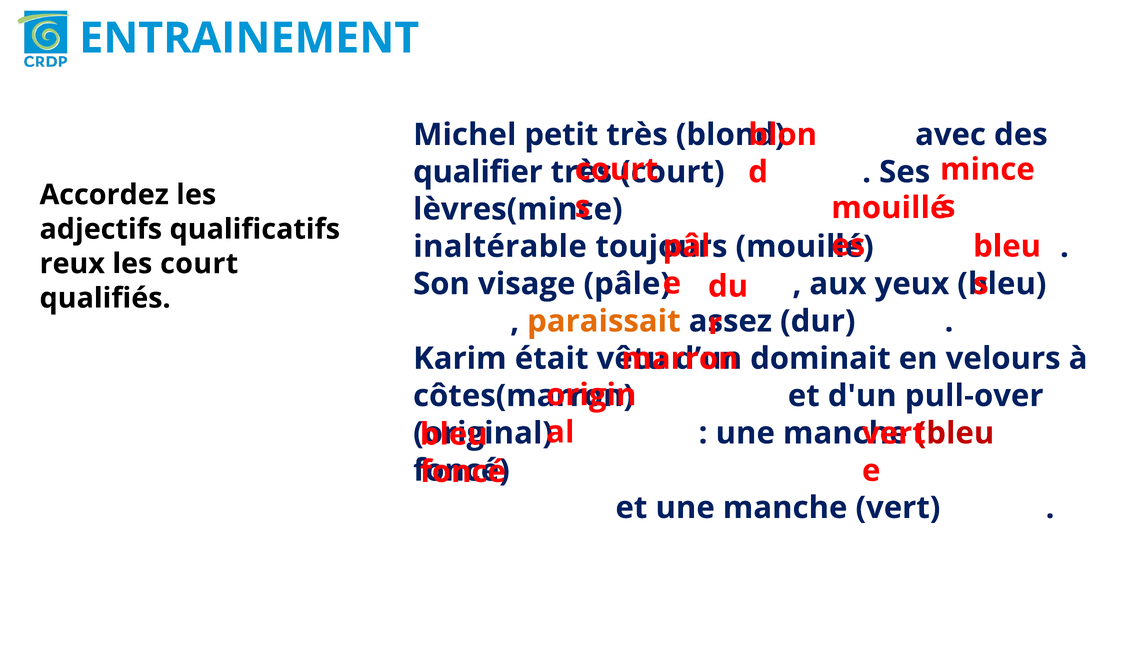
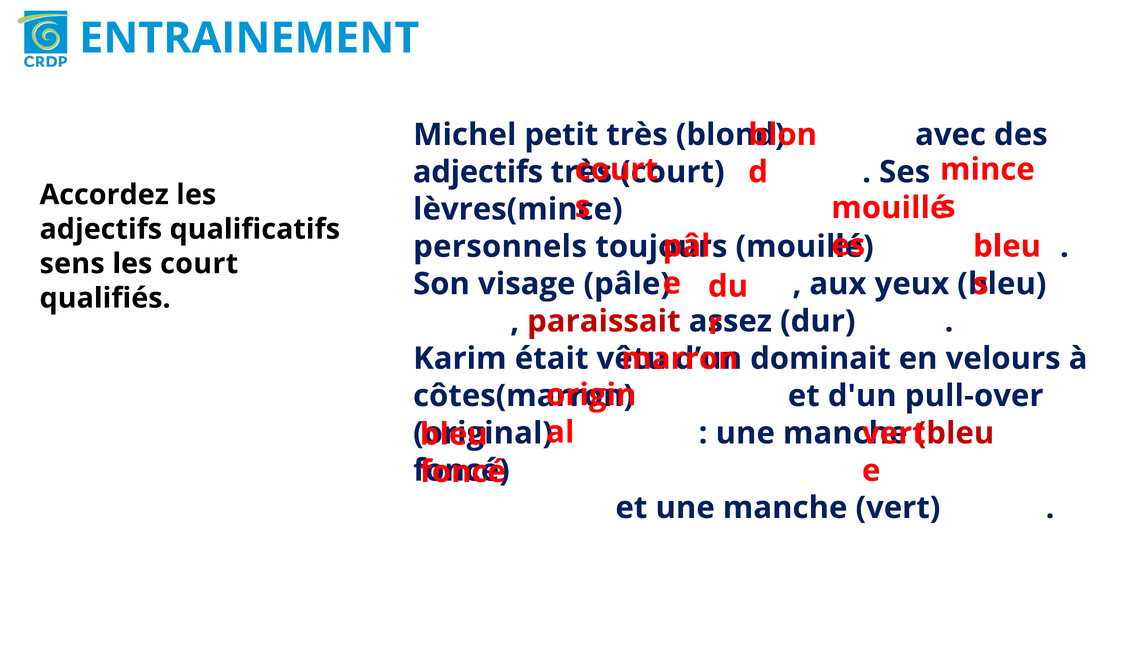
qualifier at (478, 172): qualifier -> adjectifs
inaltérable: inaltérable -> personnels
reux: reux -> sens
paraissait colour: orange -> red
